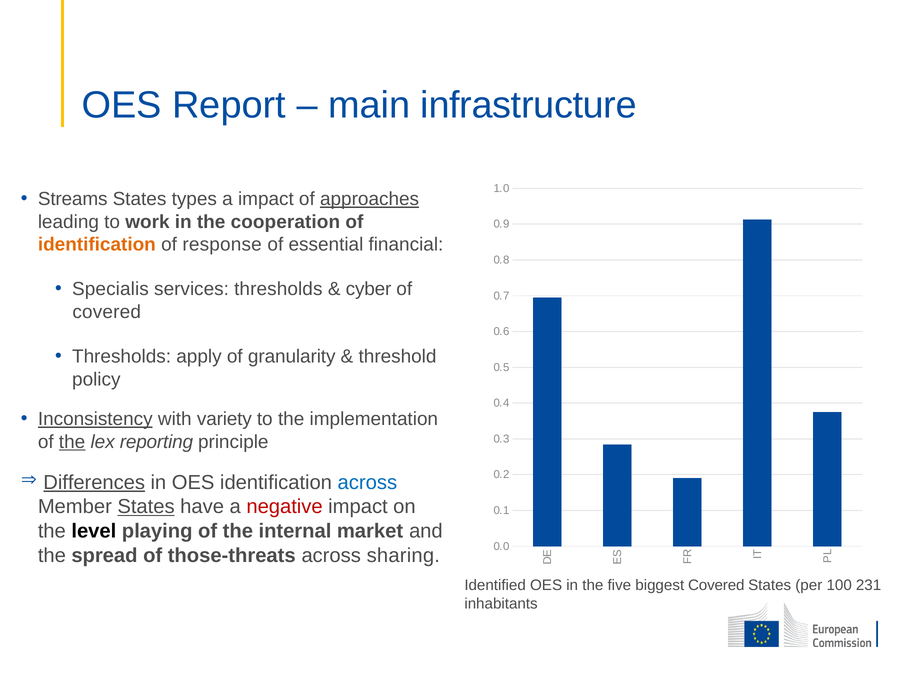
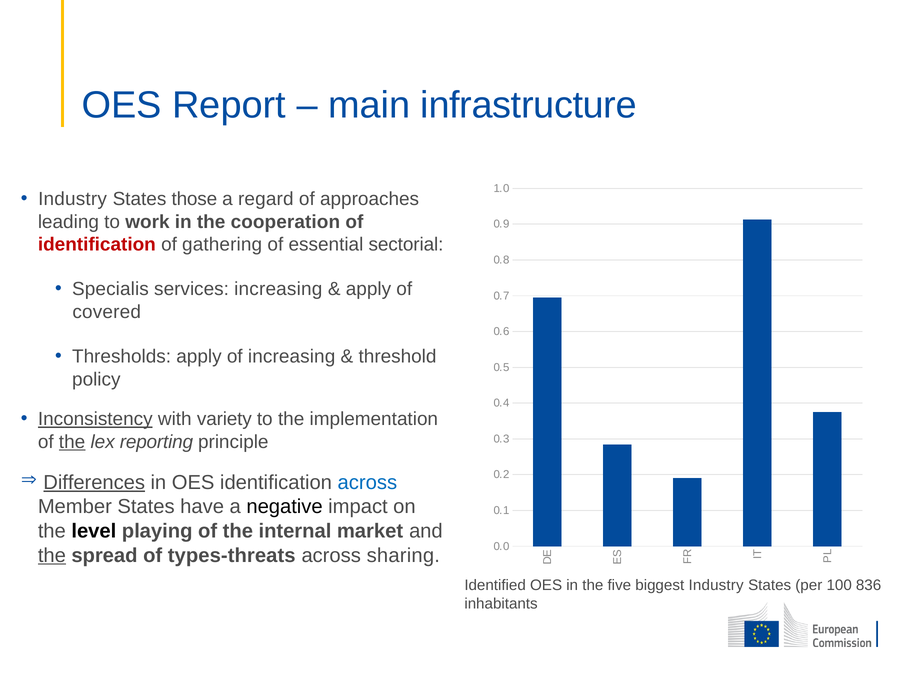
Streams at (73, 199): Streams -> Industry
types: types -> those
a impact: impact -> regard
approaches underline: present -> none
identification at (97, 245) colour: orange -> red
response: response -> gathering
financial: financial -> sectorial
services thresholds: thresholds -> increasing
cyber at (369, 289): cyber -> apply
of granularity: granularity -> increasing
States at (146, 507) underline: present -> none
negative colour: red -> black
the at (52, 556) underline: none -> present
those-threats: those-threats -> types-threats
biggest Covered: Covered -> Industry
231: 231 -> 836
